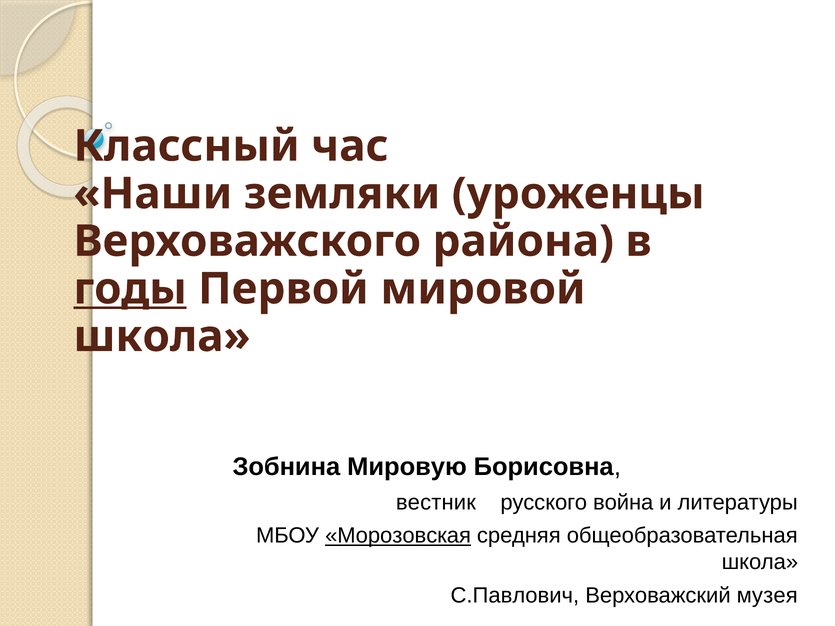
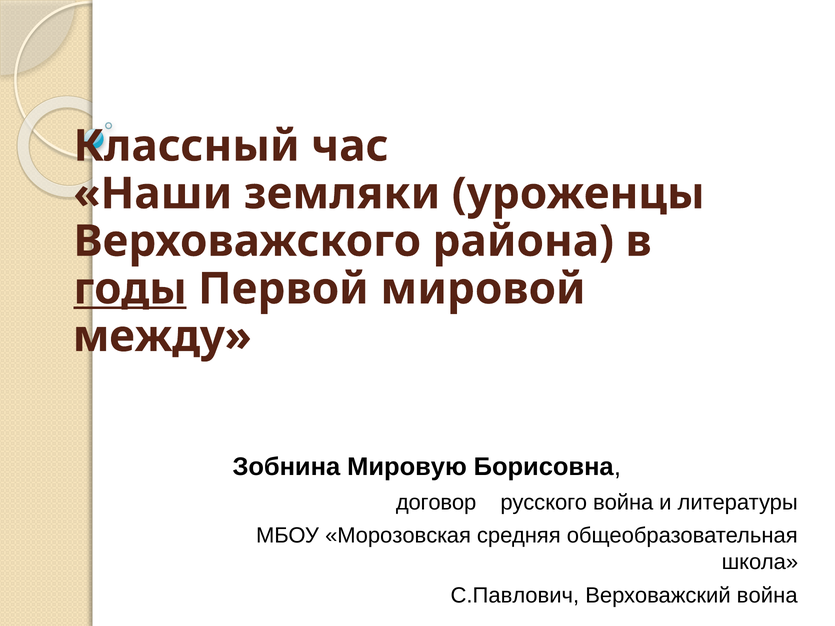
школа at (162, 337): школа -> между
вестник: вестник -> договор
Морозовская underline: present -> none
Верховажский музея: музея -> война
